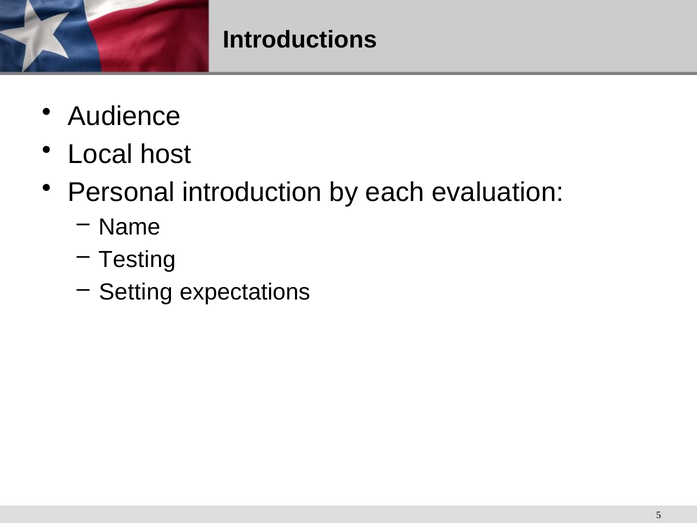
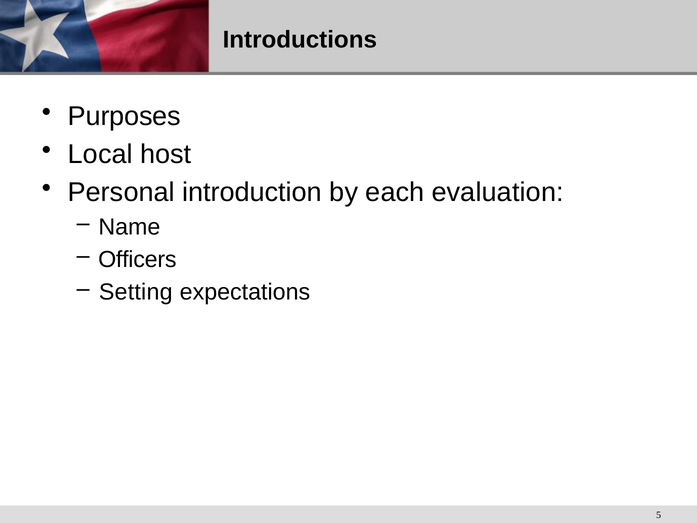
Audience: Audience -> Purposes
Testing: Testing -> Officers
